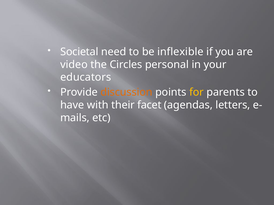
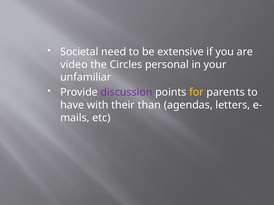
inflexible: inflexible -> extensive
educators: educators -> unfamiliar
discussion colour: orange -> purple
facet: facet -> than
